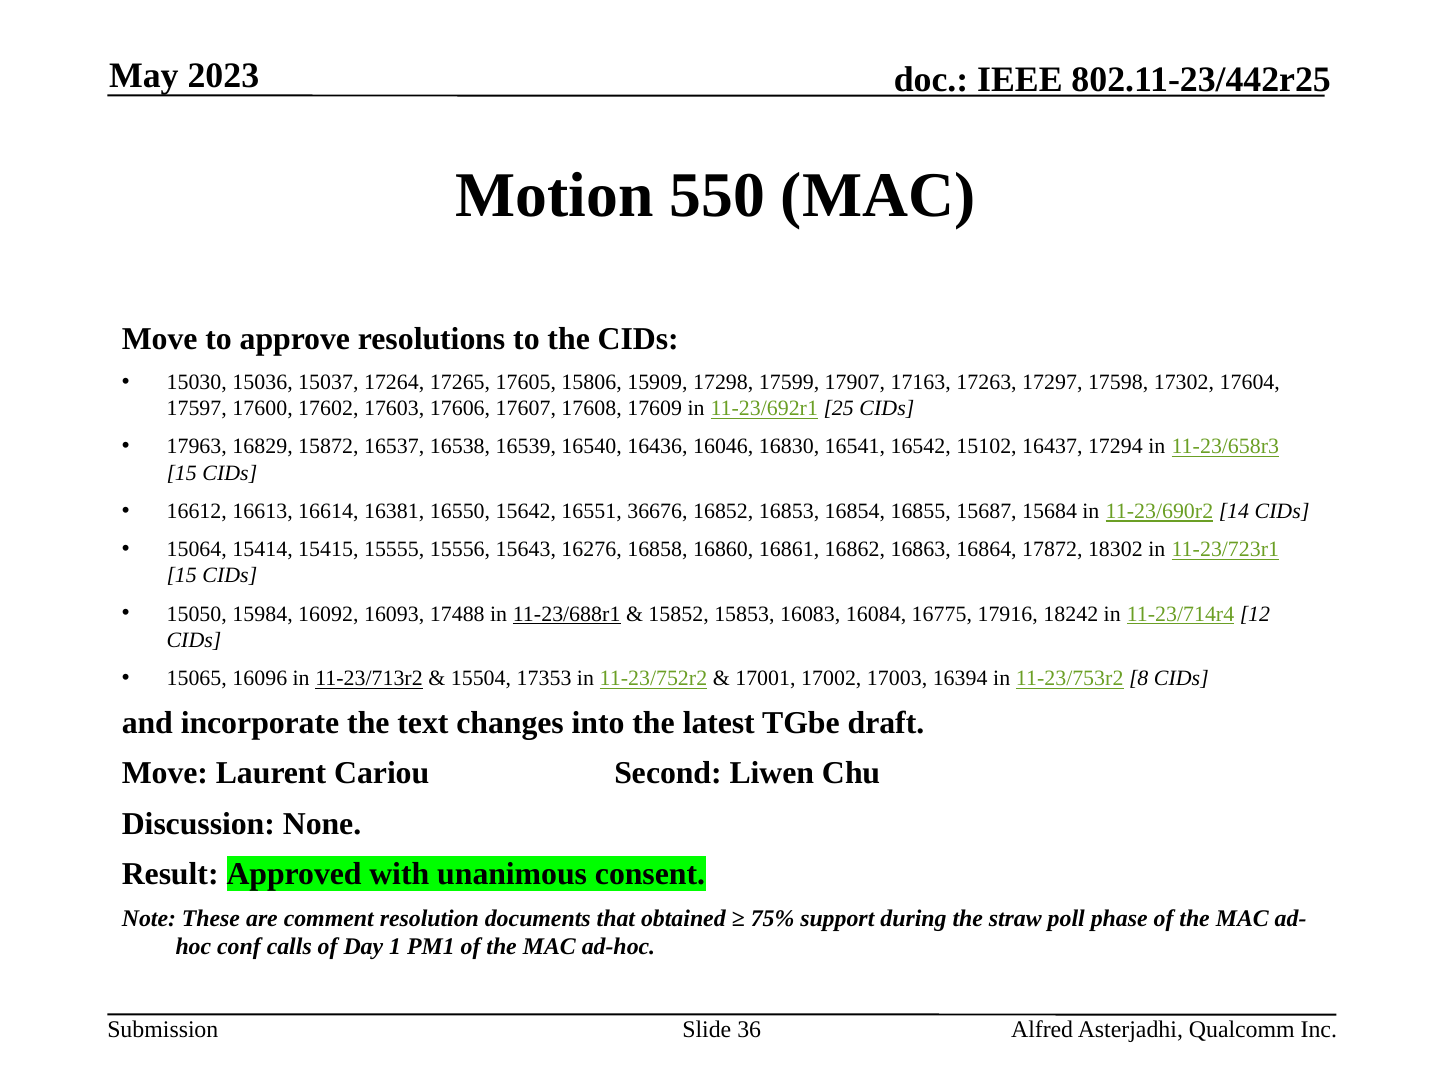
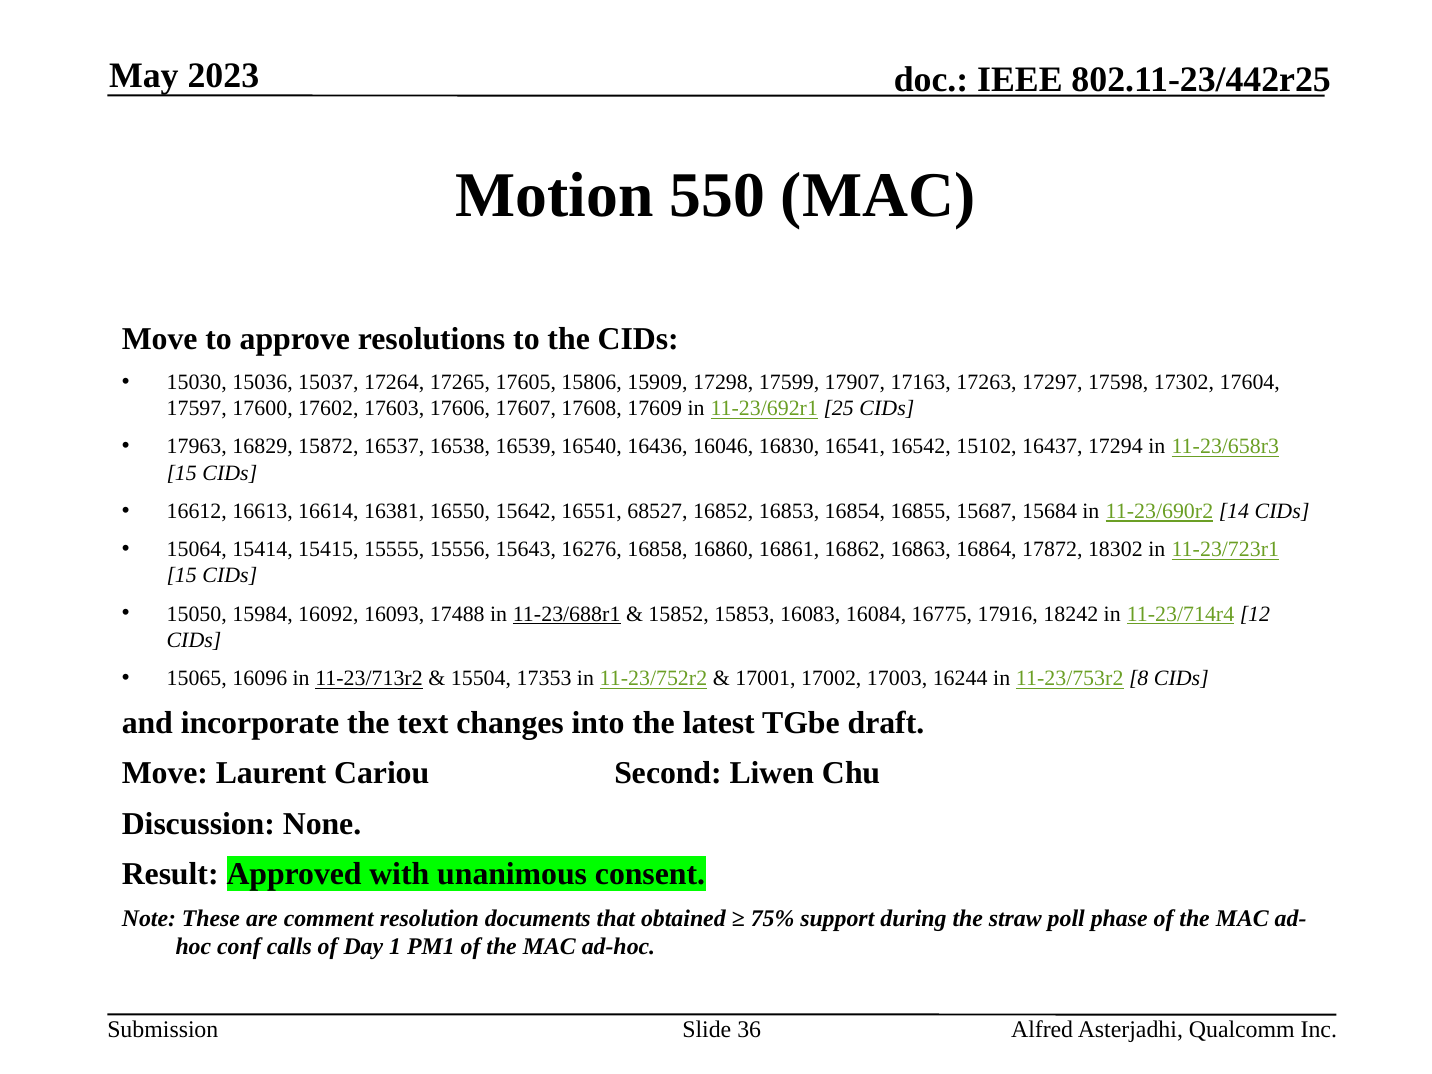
36676: 36676 -> 68527
16394: 16394 -> 16244
